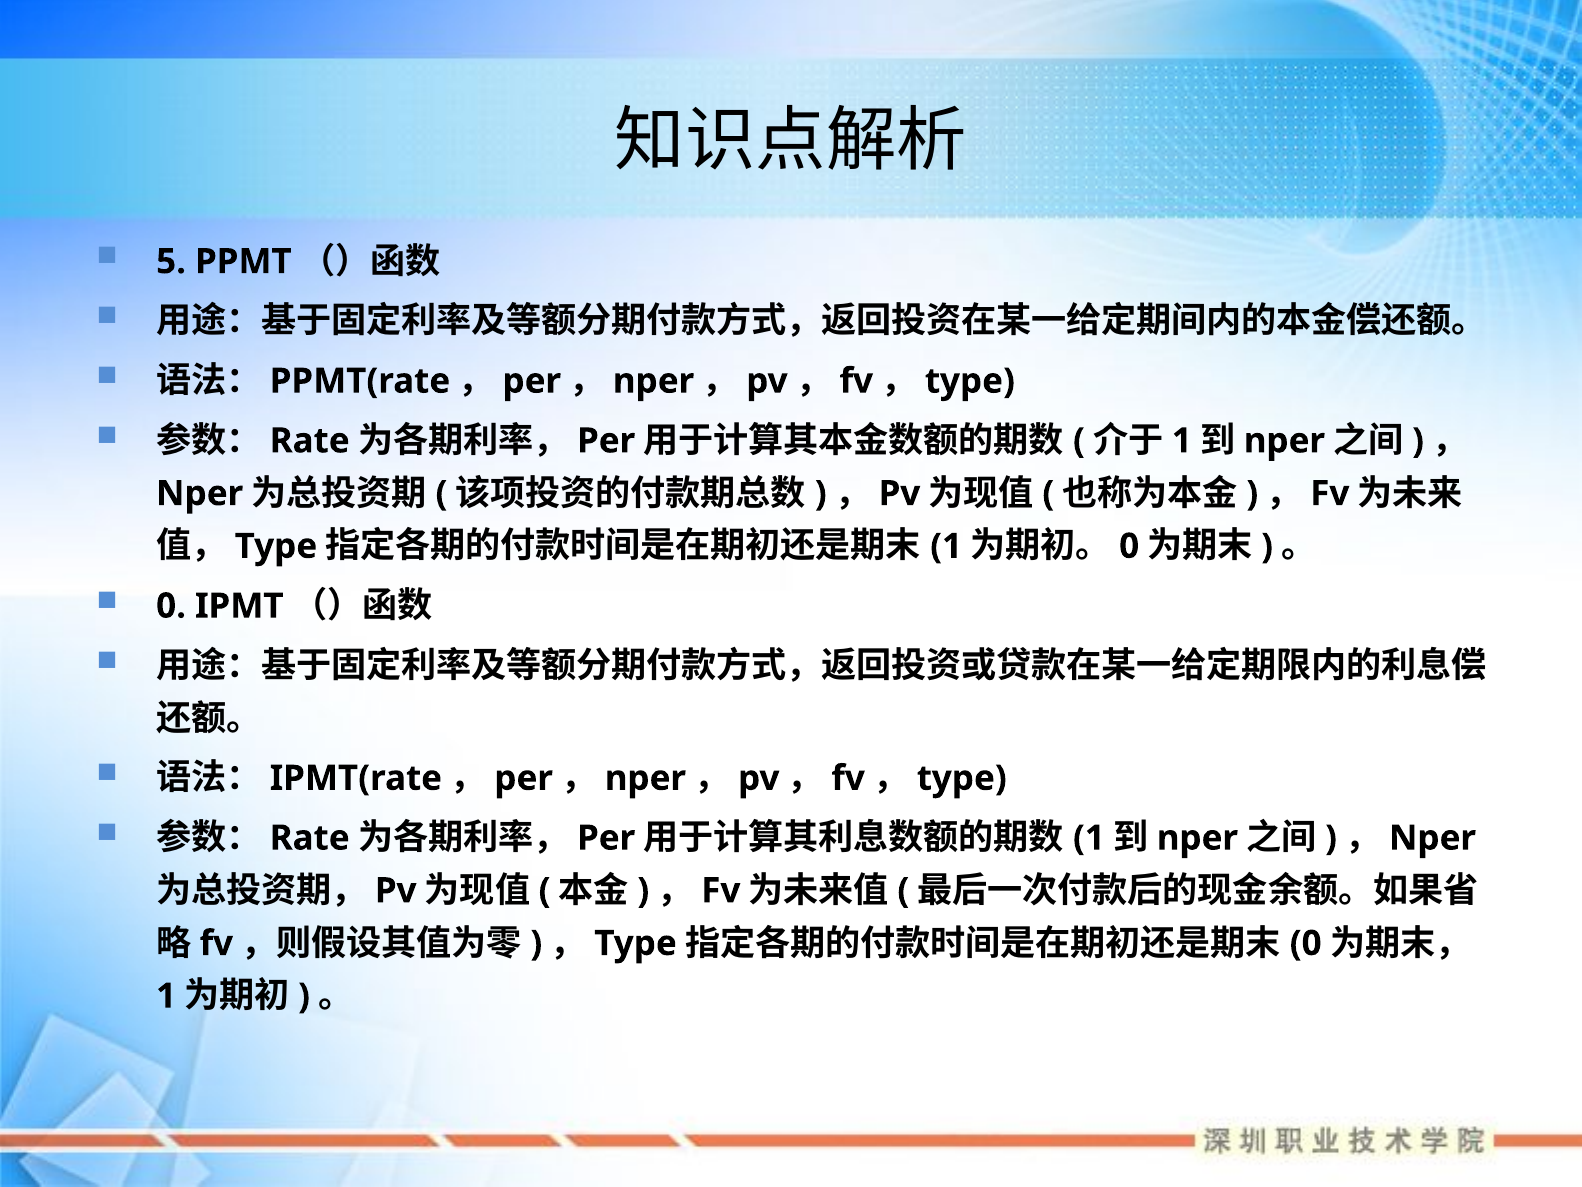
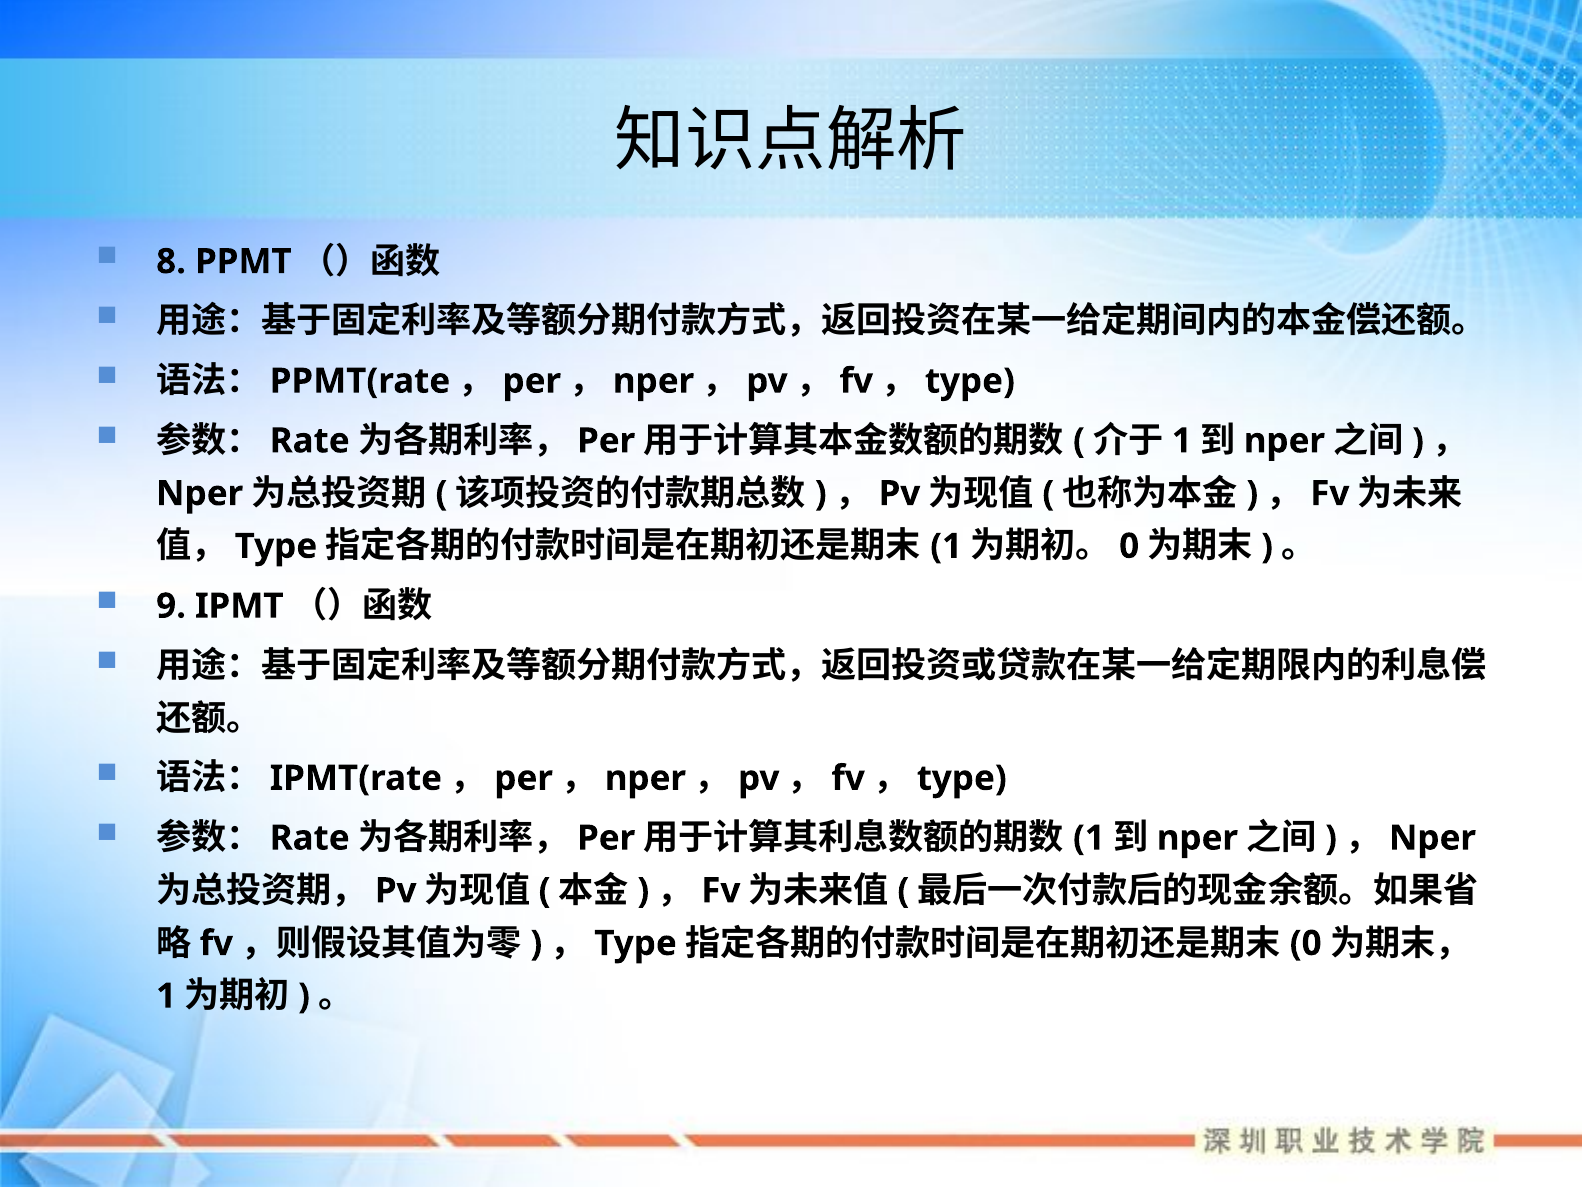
5: 5 -> 8
0 at (171, 606): 0 -> 9
